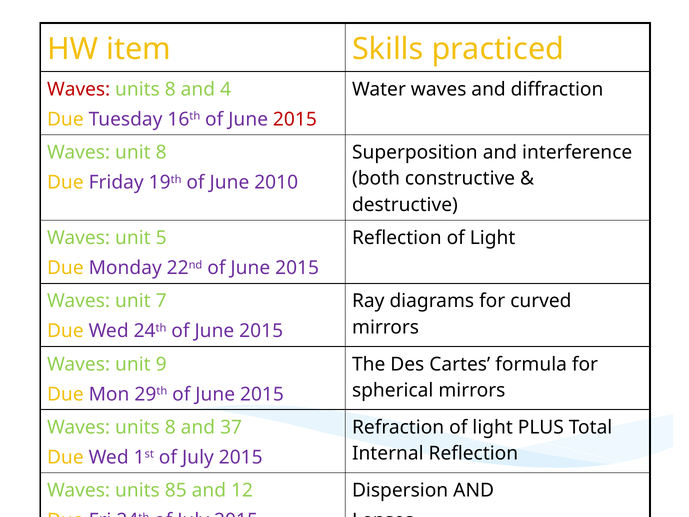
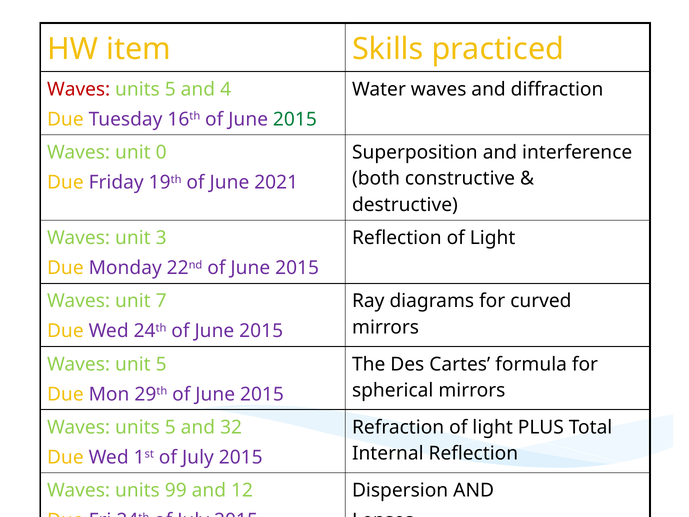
8 at (170, 89): 8 -> 5
2015 at (295, 119) colour: red -> green
unit 8: 8 -> 0
2010: 2010 -> 2021
5: 5 -> 3
unit 9: 9 -> 5
8 at (170, 427): 8 -> 5
37: 37 -> 32
85: 85 -> 99
